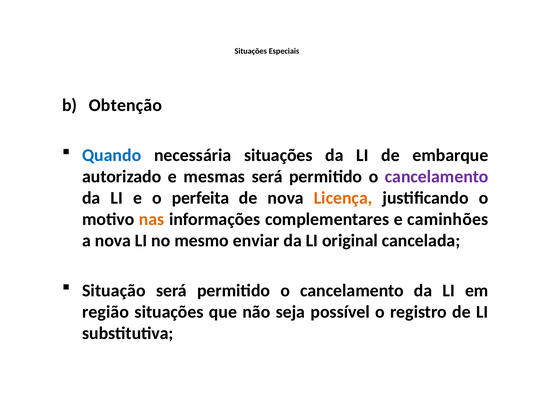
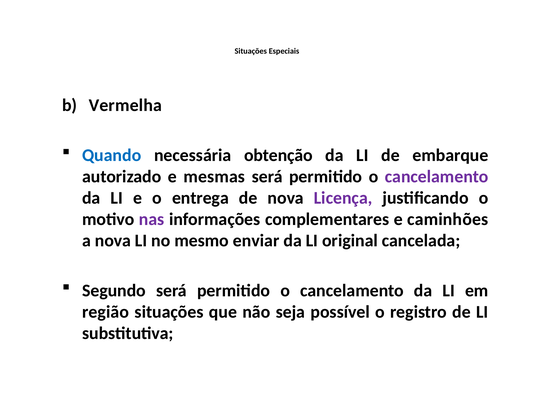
Obtenção: Obtenção -> Vermelha
necessária situações: situações -> obtenção
perfeita: perfeita -> entrega
Licença colour: orange -> purple
nas colour: orange -> purple
Situação: Situação -> Segundo
